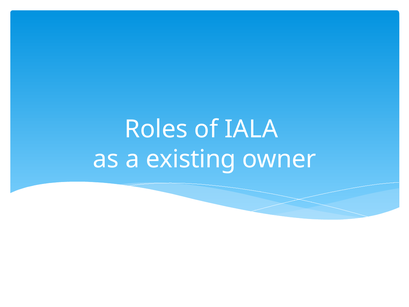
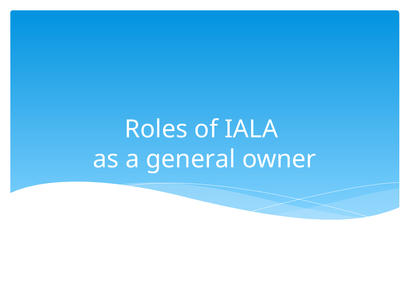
existing: existing -> general
